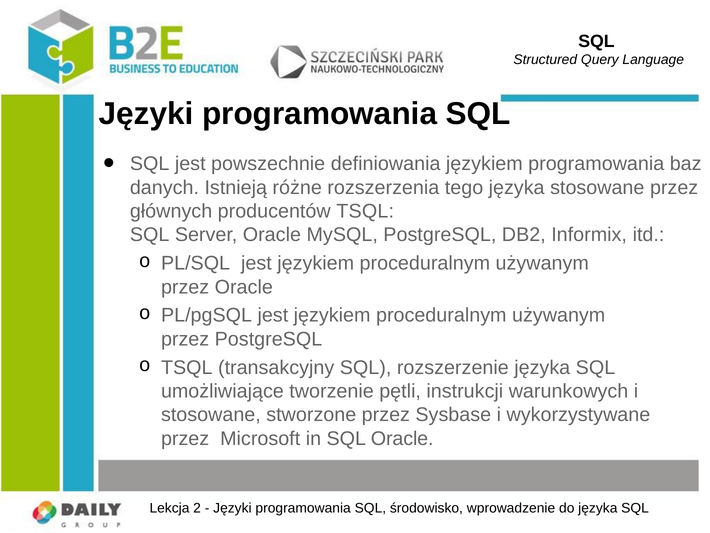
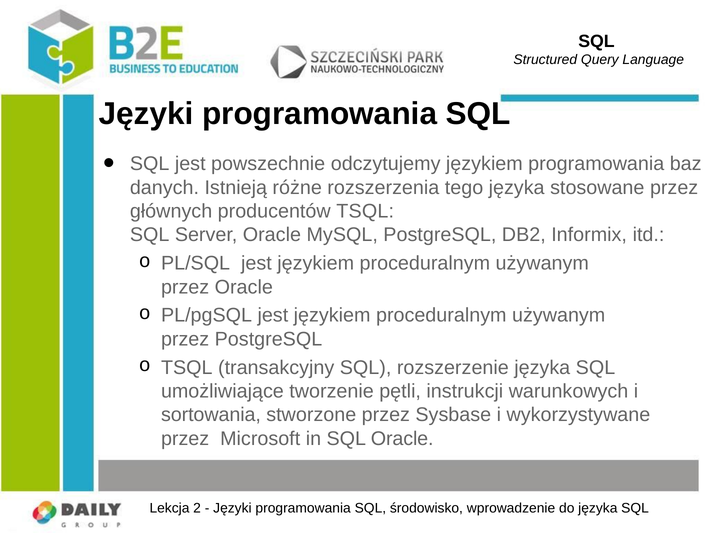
definiowania: definiowania -> odczytujemy
stosowane at (211, 415): stosowane -> sortowania
